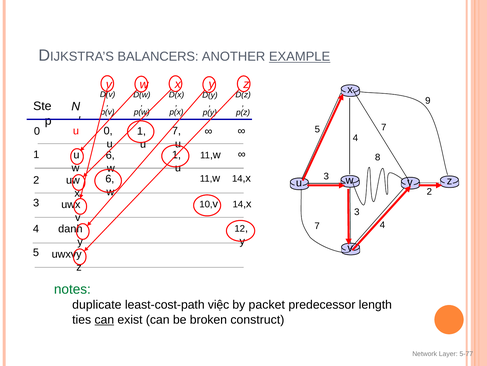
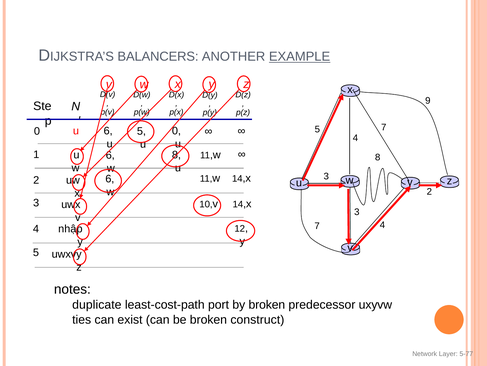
0 at (108, 131): 0 -> 6
7 at (176, 131): 7 -> 0
1 at (141, 131): 1 -> 5
1 at (176, 155): 1 -> 8
danh: danh -> nhập
notes colour: green -> black
việc: việc -> port
by packet: packet -> broken
length: length -> uxyvw
can at (104, 319) underline: present -> none
